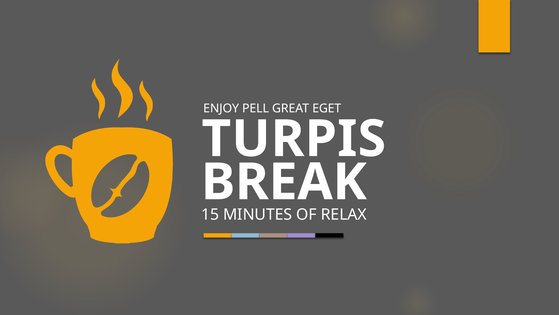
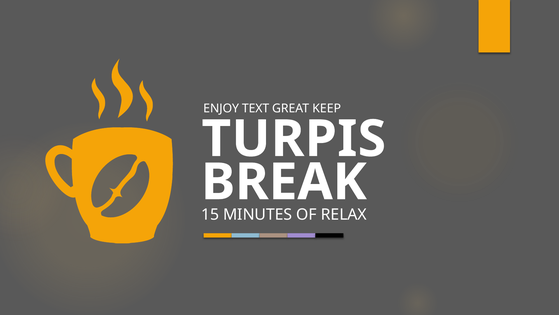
PELL: PELL -> TEXT
EGET: EGET -> KEEP
